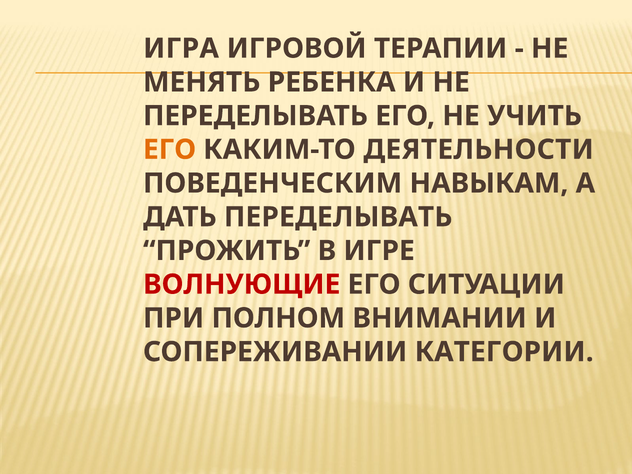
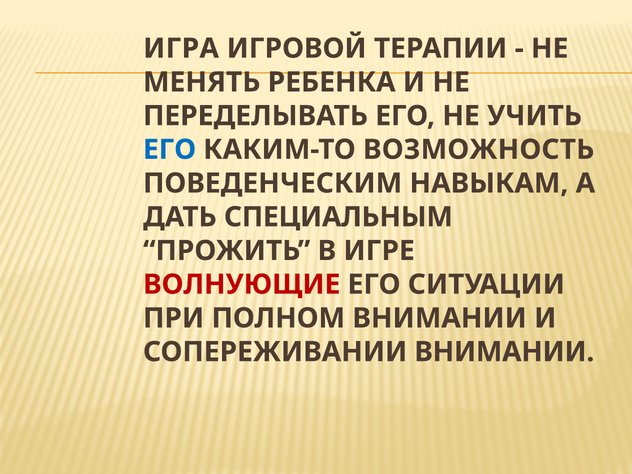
ЕГО at (170, 150) colour: orange -> blue
ДЕЯТЕЛЬНОСТИ: ДЕЯТЕЛЬНОСТИ -> ВОЗМОЖНОСТЬ
ДАТЬ ПЕРЕДЕЛЫВАТЬ: ПЕРЕДЕЛЫВАТЬ -> СПЕЦИАЛЬНЫМ
СОПЕРЕЖИВАНИИ КАТЕГОРИИ: КАТЕГОРИИ -> ВНИМАНИИ
